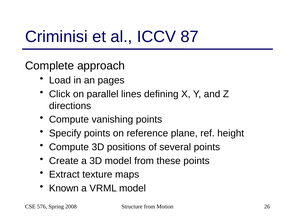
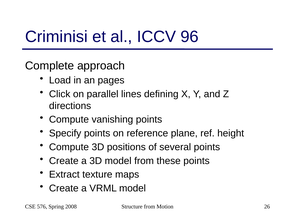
87: 87 -> 96
Known at (64, 188): Known -> Create
